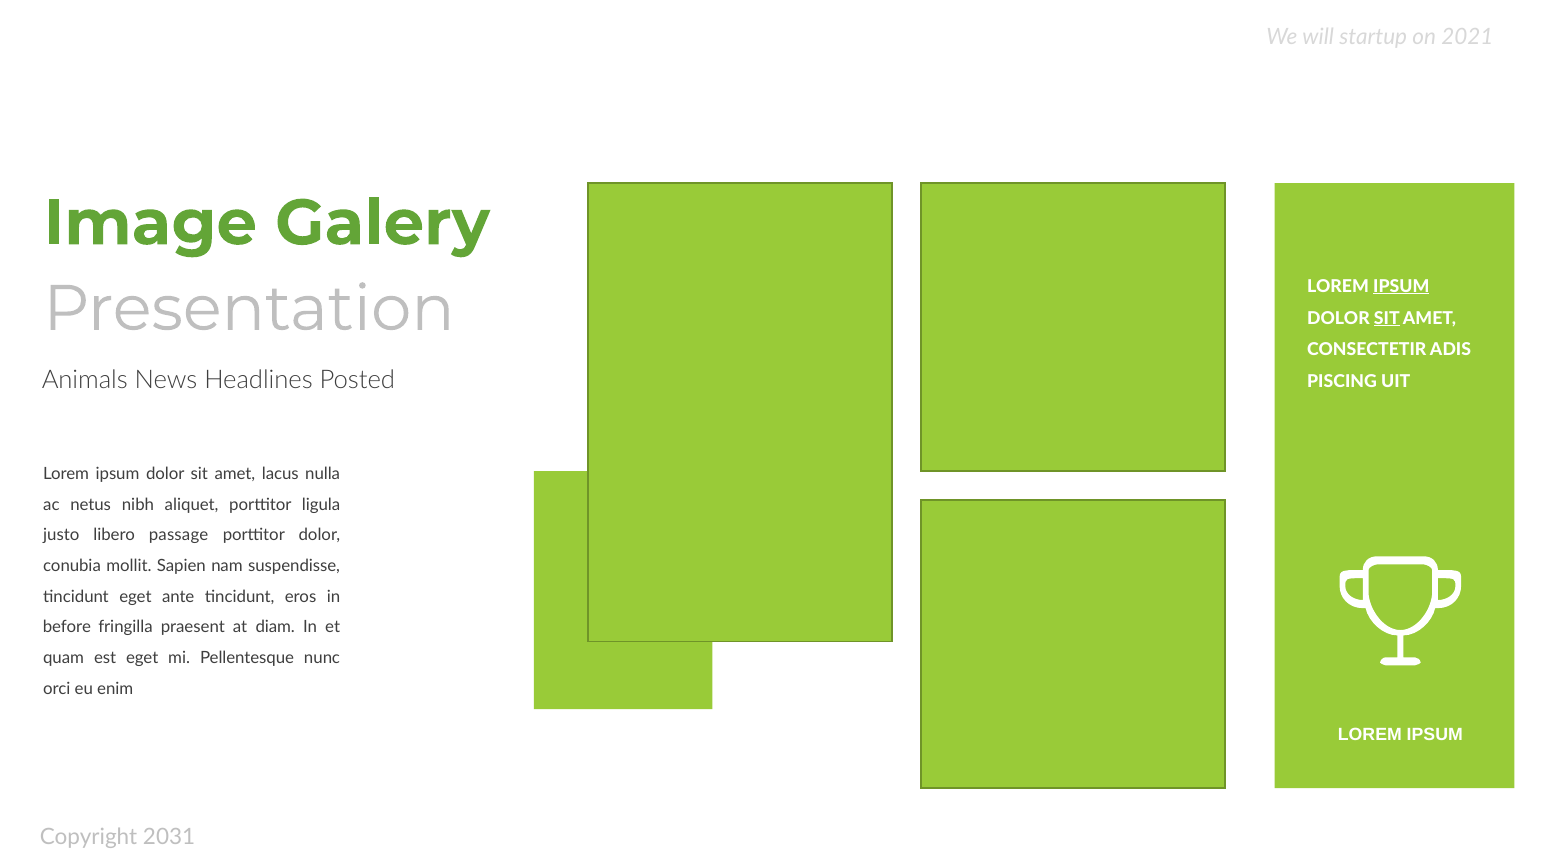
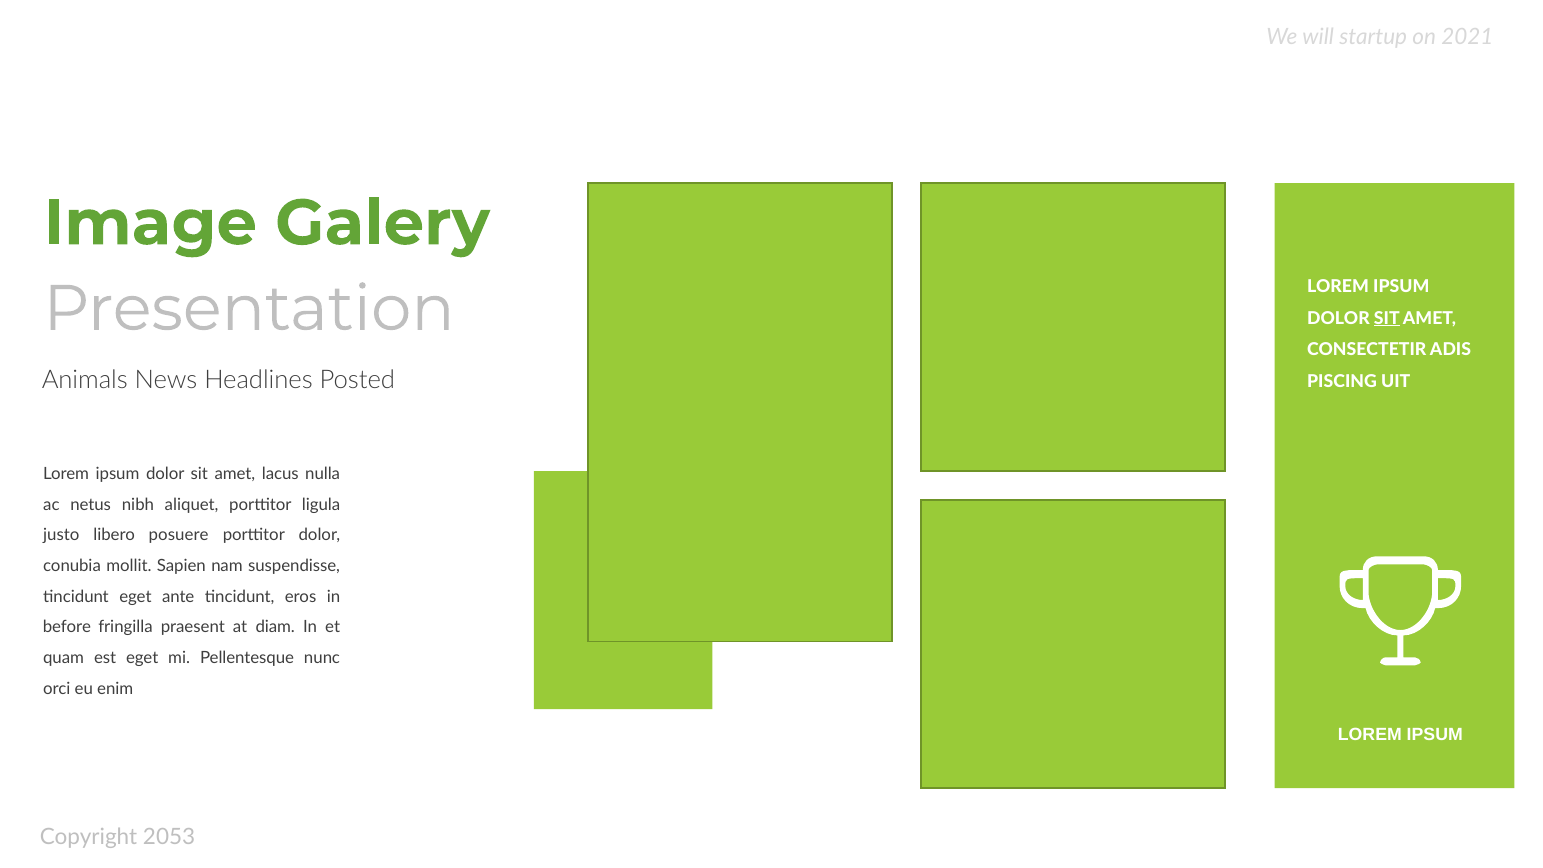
IPSUM at (1401, 286) underline: present -> none
passage: passage -> posuere
2031: 2031 -> 2053
